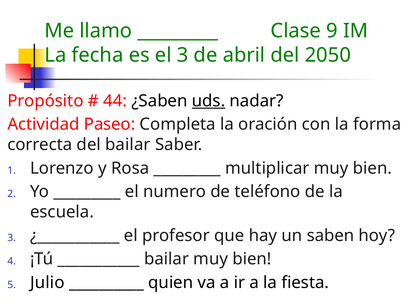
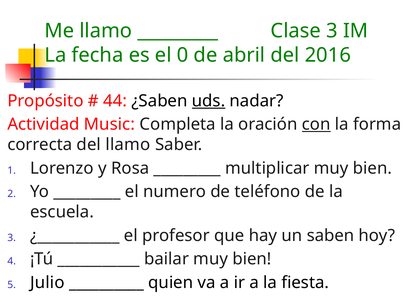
Clase 9: 9 -> 3
el 3: 3 -> 0
2050: 2050 -> 2016
Paseo: Paseo -> Music
con underline: none -> present
del bailar: bailar -> llamo
